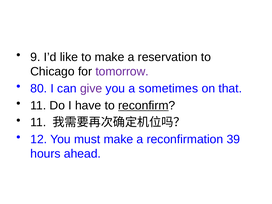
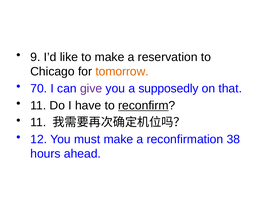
tomorrow colour: purple -> orange
80: 80 -> 70
sometimes: sometimes -> supposedly
39: 39 -> 38
